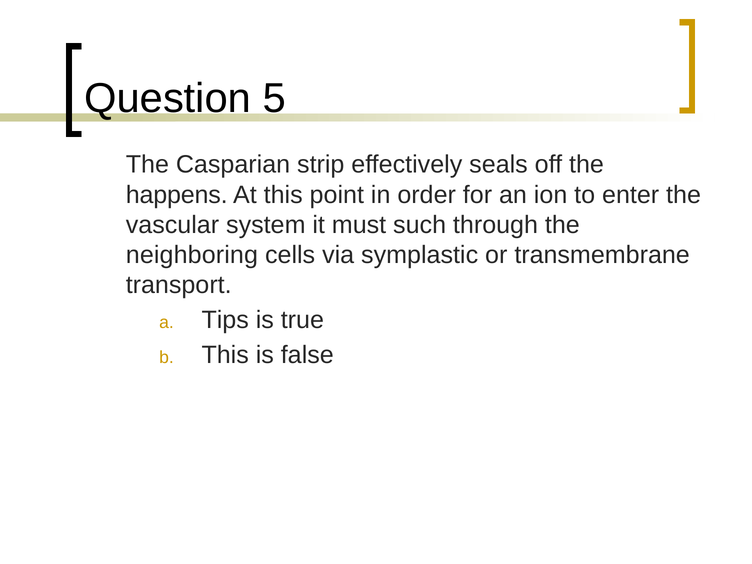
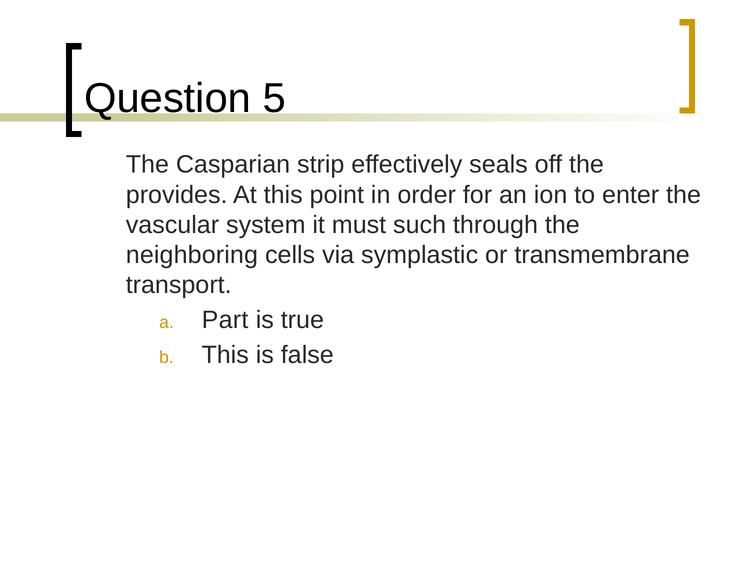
happens: happens -> provides
Tips: Tips -> Part
